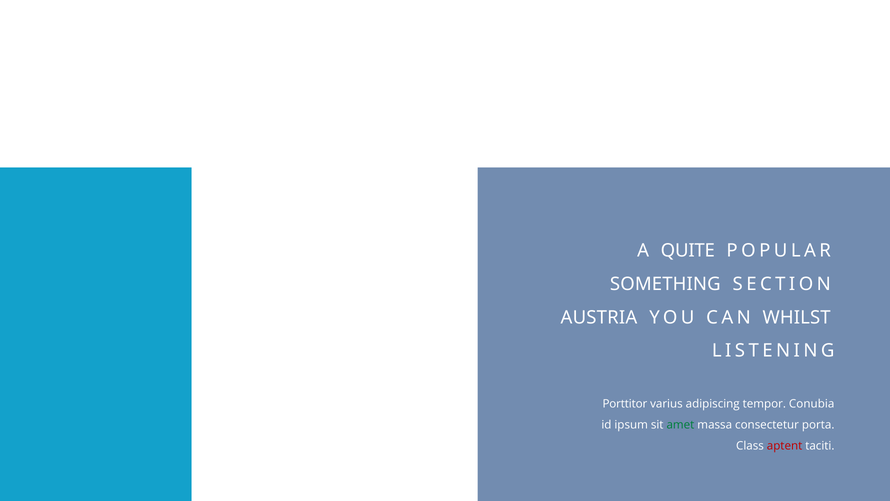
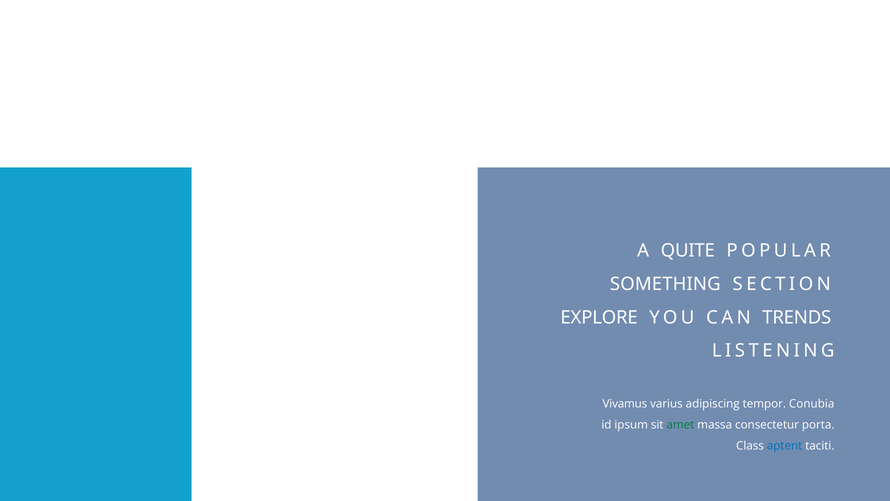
AUSTRIA: AUSTRIA -> EXPLORE
WHILST: WHILST -> TRENDS
Porttitor: Porttitor -> Vivamus
aptent colour: red -> blue
